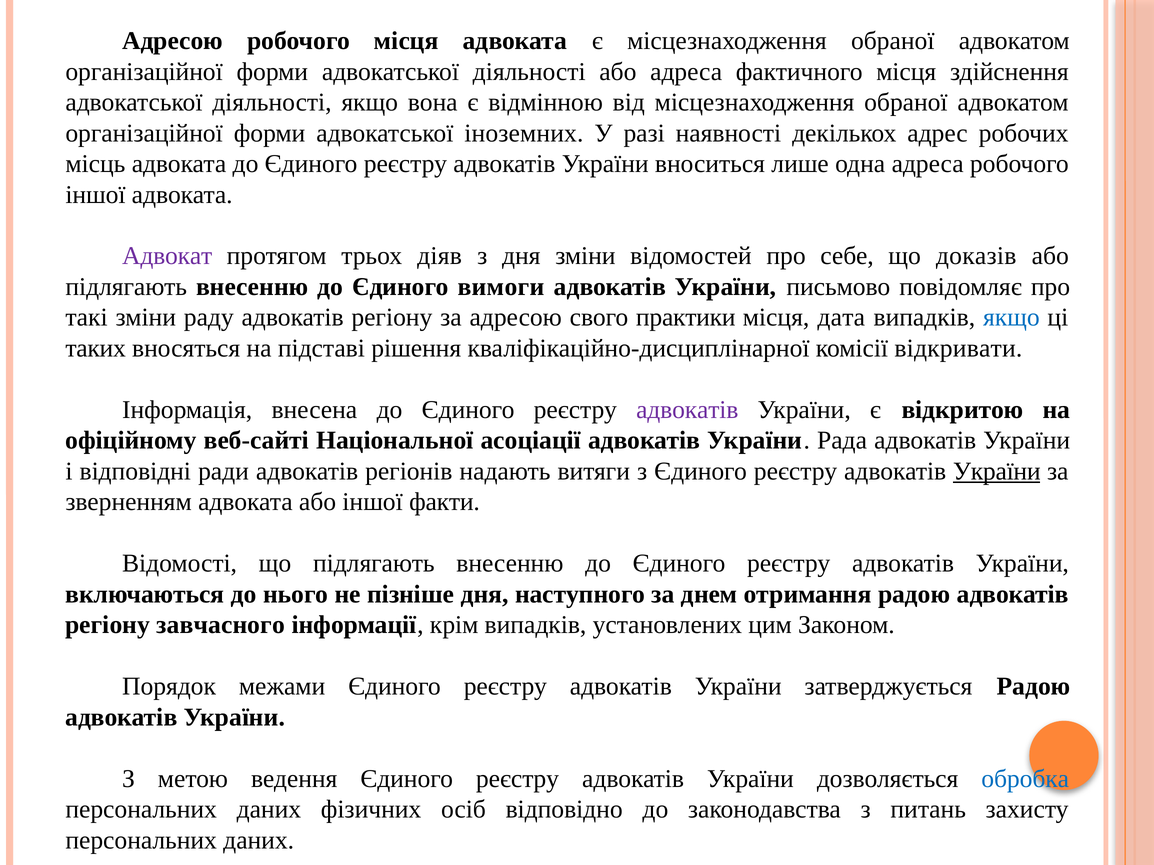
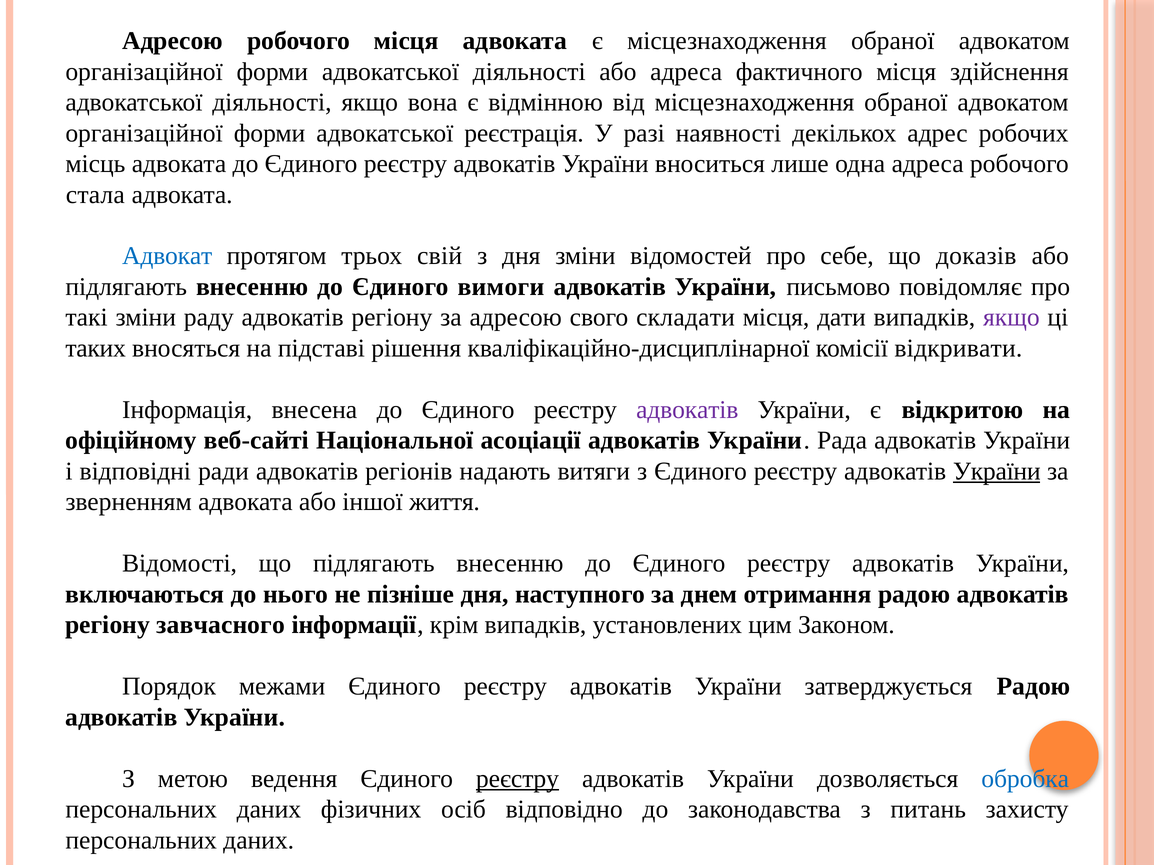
іноземних: іноземних -> реєстрація
іншої at (95, 195): іншої -> стала
Адвокат colour: purple -> blue
діяв: діяв -> свій
практики: практики -> складати
дата: дата -> дати
якщо at (1011, 318) colour: blue -> purple
факти: факти -> життя
реєстру at (517, 779) underline: none -> present
